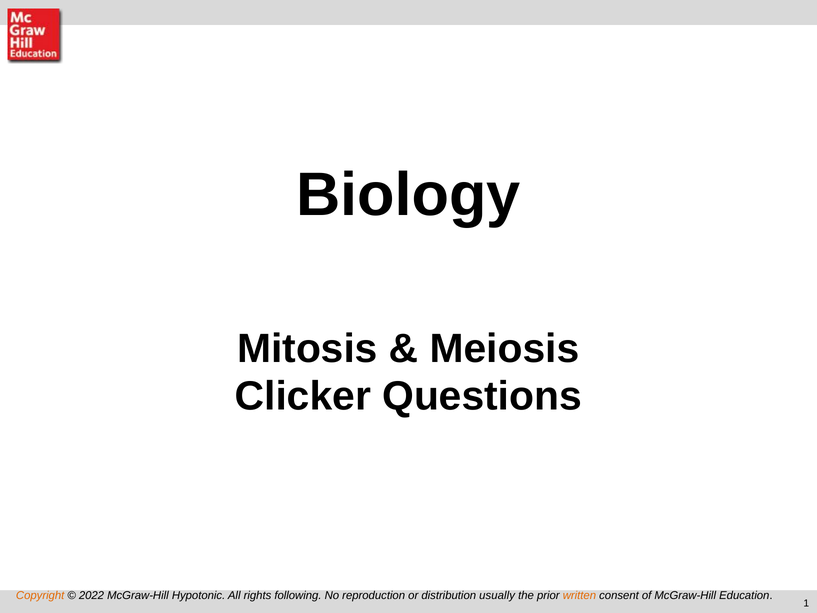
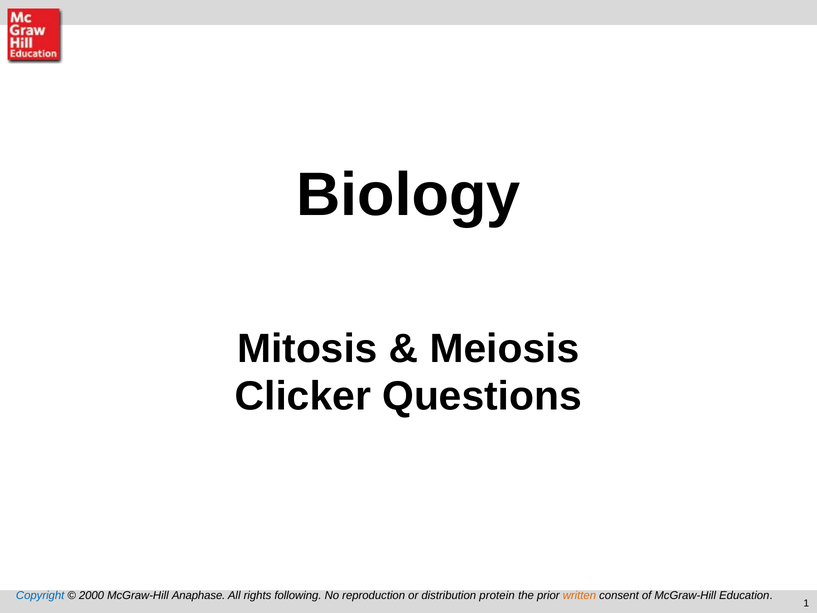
Copyright colour: orange -> blue
2022: 2022 -> 2000
Hypotonic: Hypotonic -> Anaphase
usually: usually -> protein
